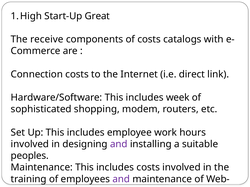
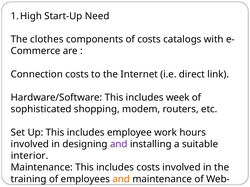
Great: Great -> Need
receive: receive -> clothes
peoples: peoples -> interior
and at (121, 179) colour: purple -> orange
